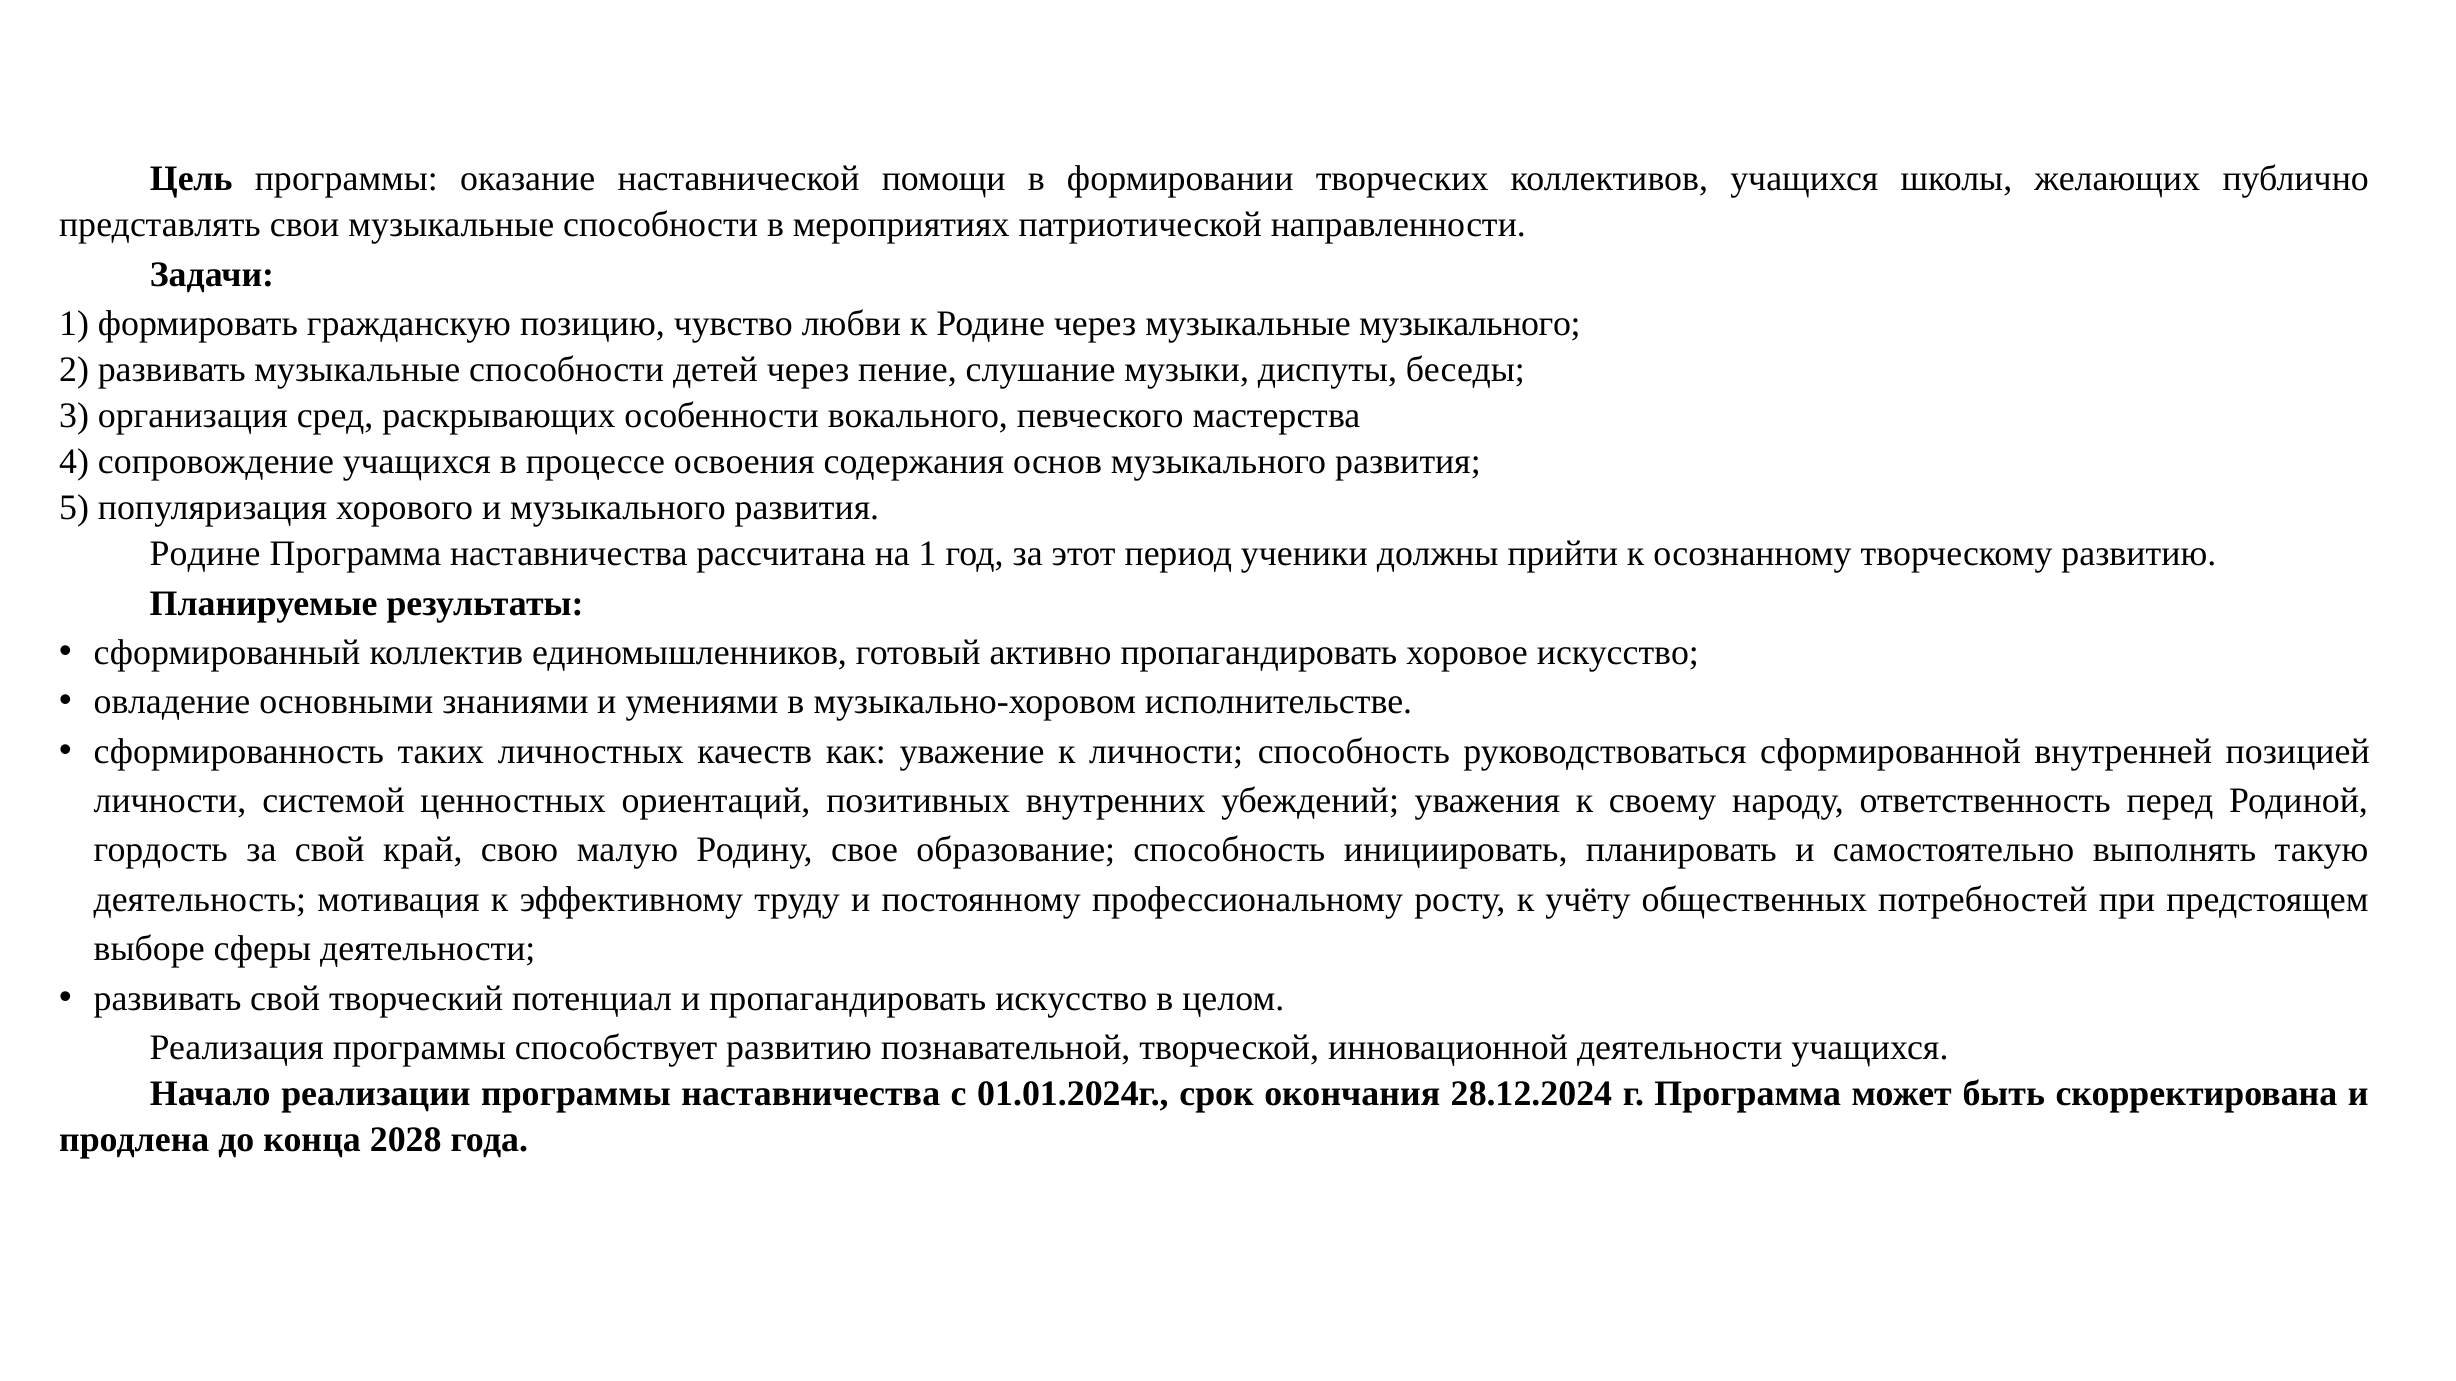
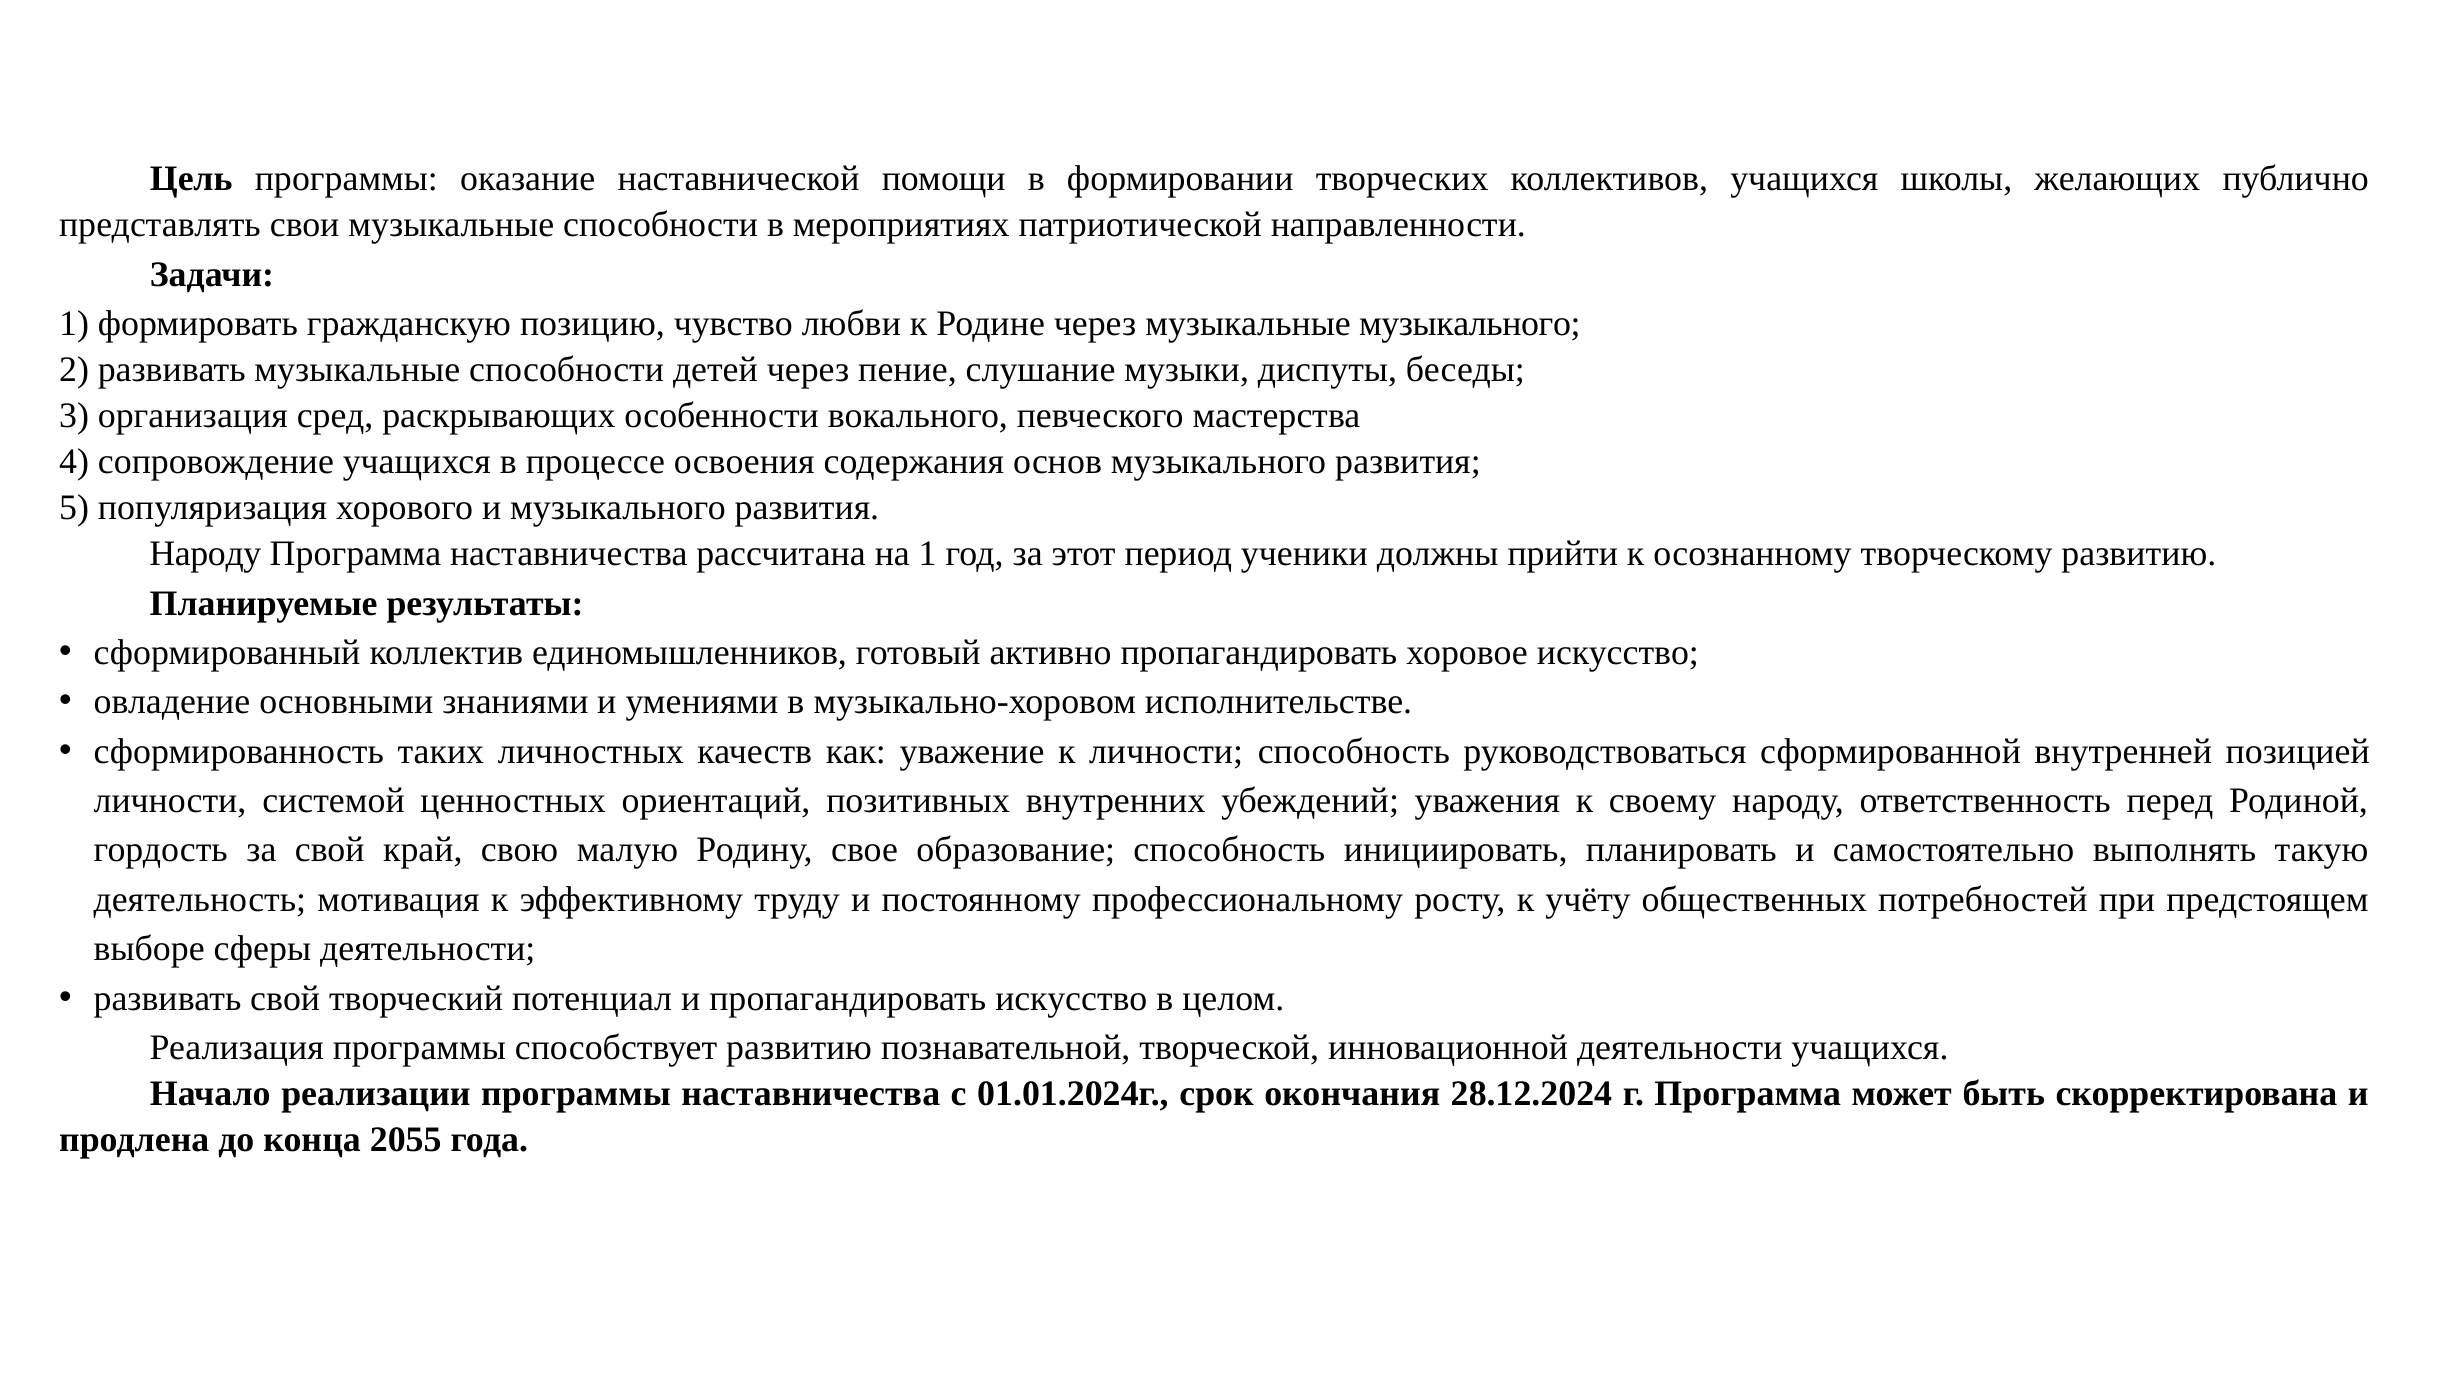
Родине at (205, 554): Родине -> Народу
2028: 2028 -> 2055
